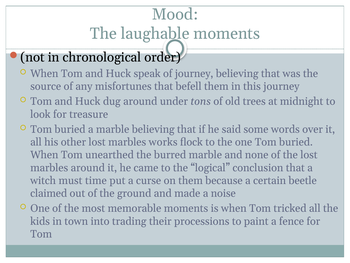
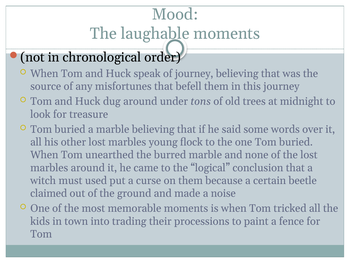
works: works -> young
time: time -> used
